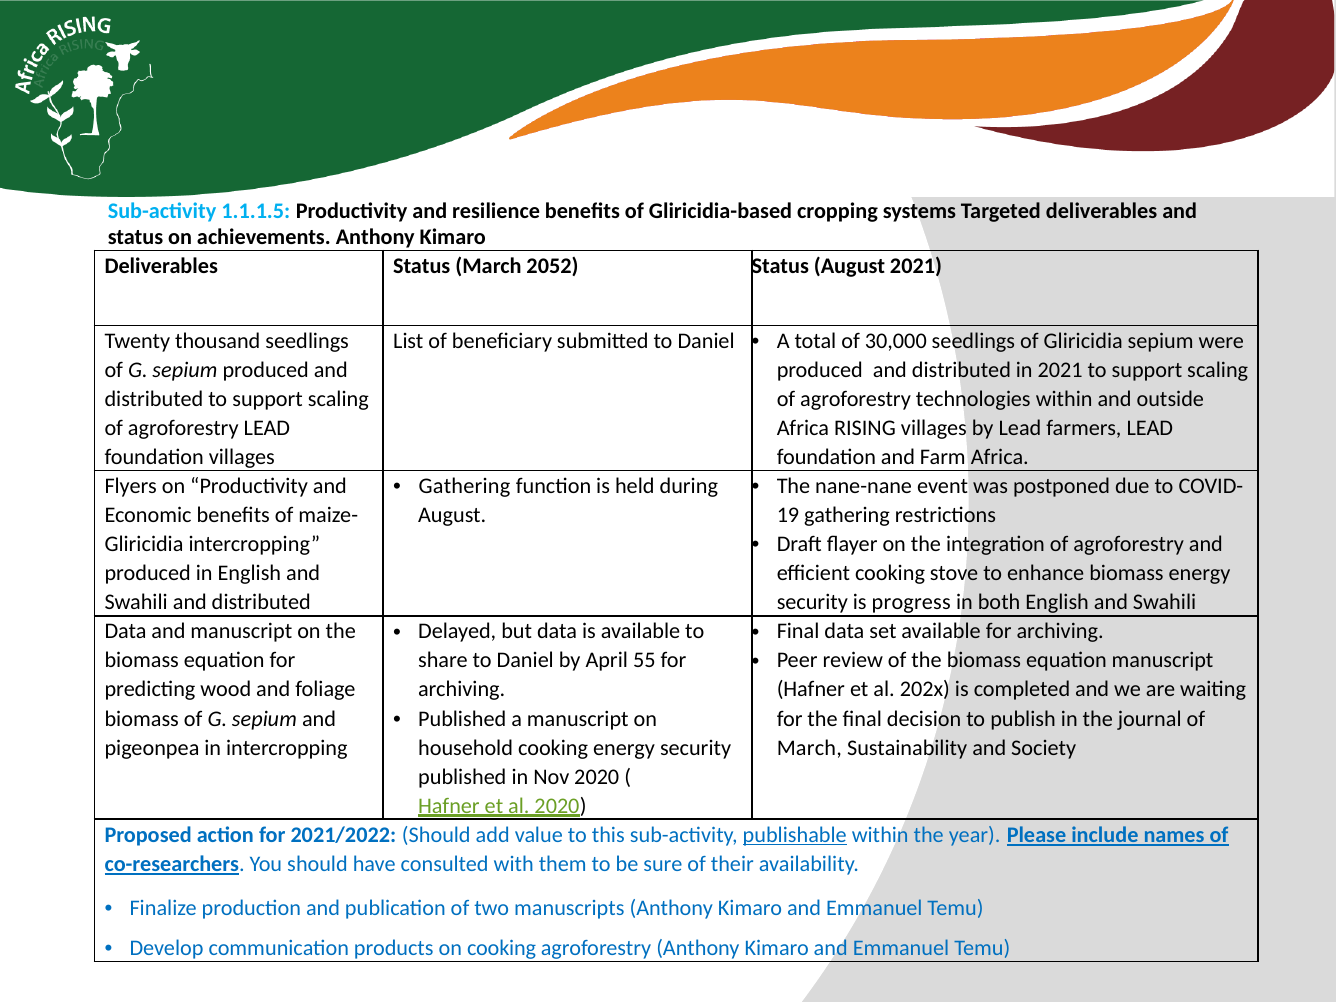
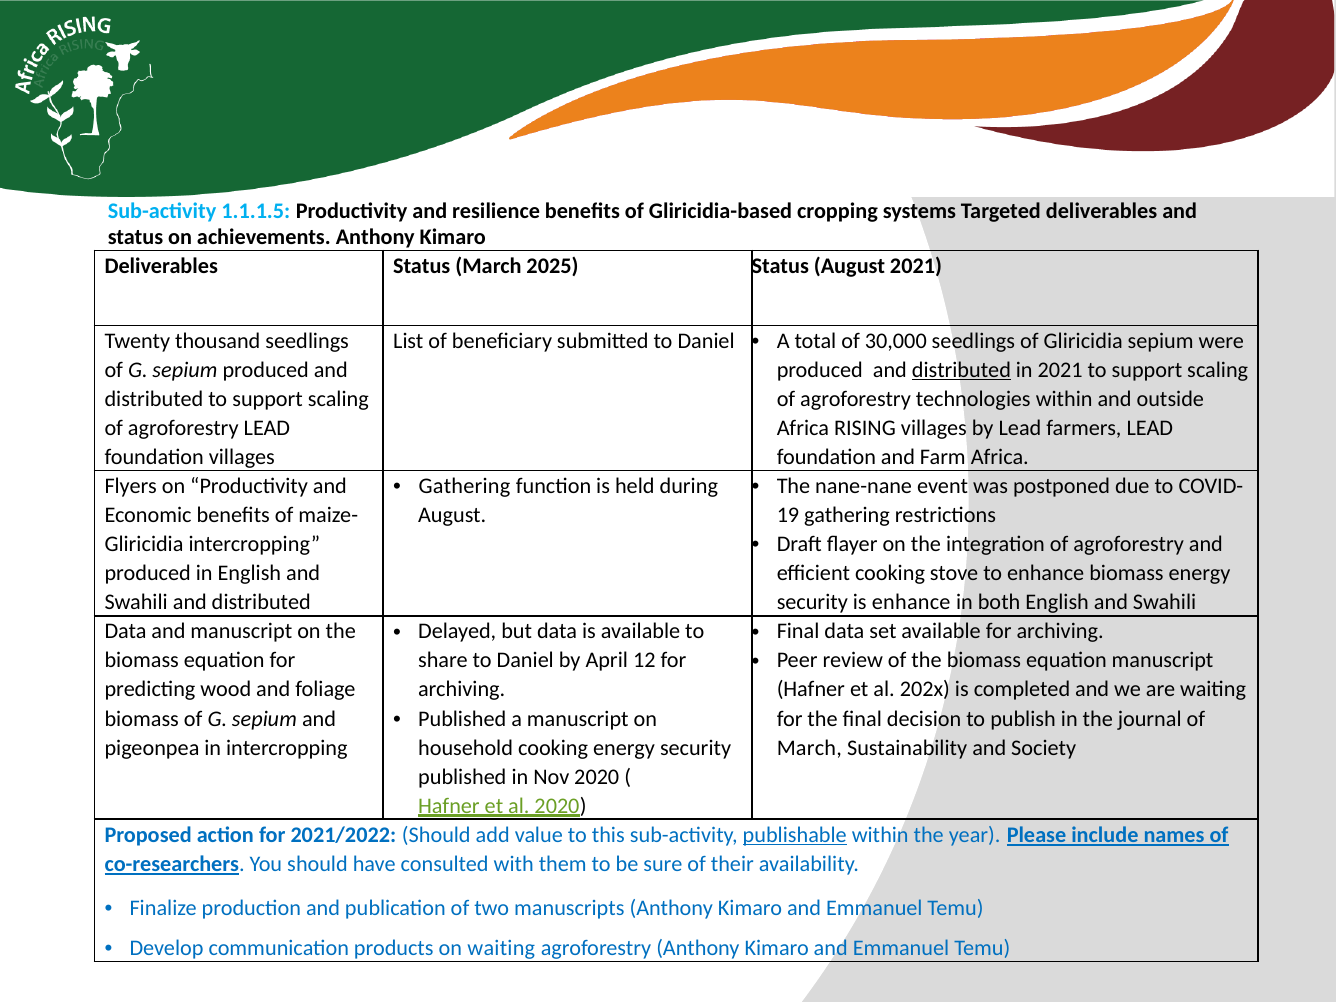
2052: 2052 -> 2025
distributed at (961, 370) underline: none -> present
is progress: progress -> enhance
55: 55 -> 12
on cooking: cooking -> waiting
